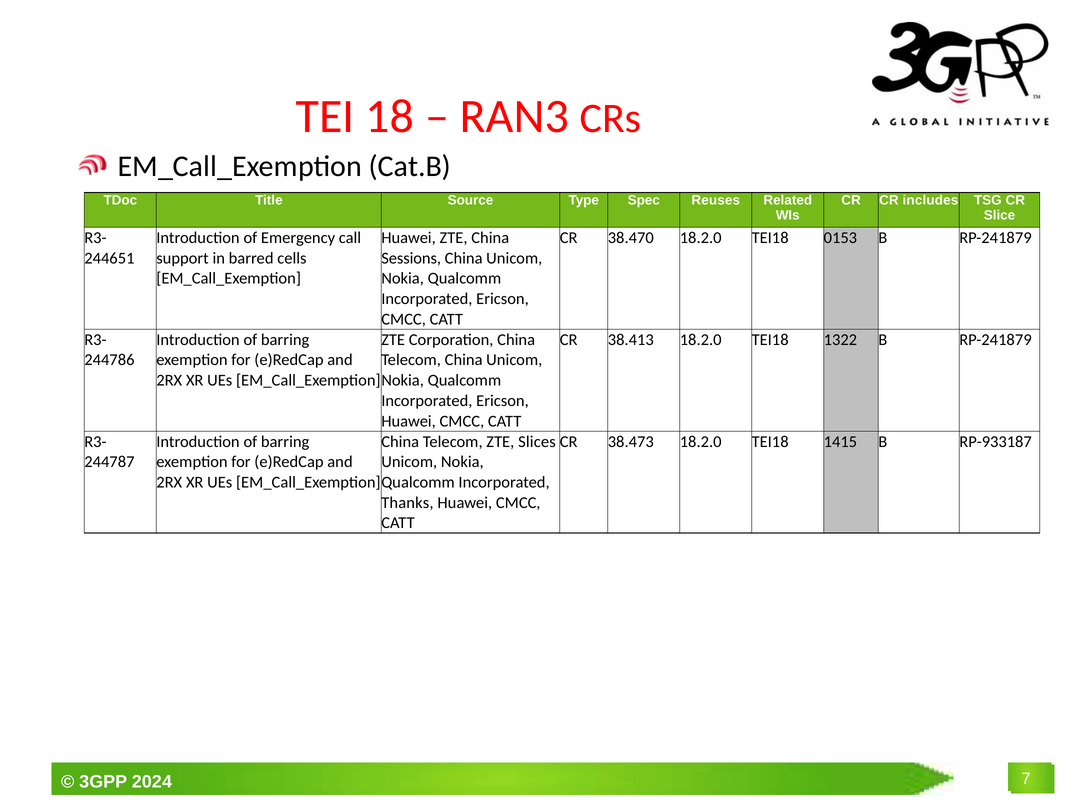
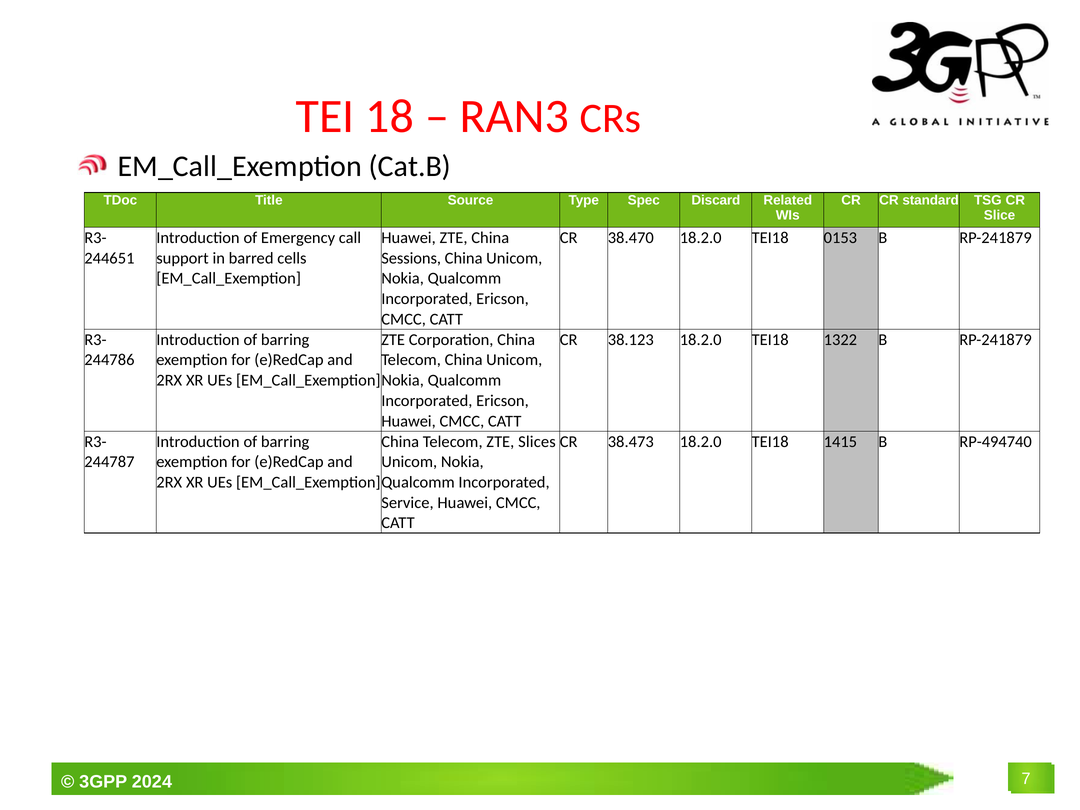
Reuses: Reuses -> Discard
includes: includes -> standard
38.413: 38.413 -> 38.123
RP-933187: RP-933187 -> RP-494740
Thanks: Thanks -> Service
